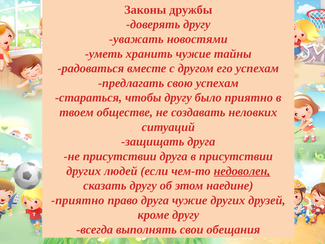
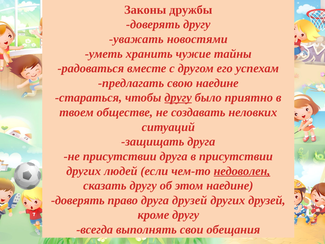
свою успехам: успехам -> наедине
другу at (178, 98) underline: none -> present
приятно at (78, 200): приятно -> доверять
друга чужие: чужие -> друзей
